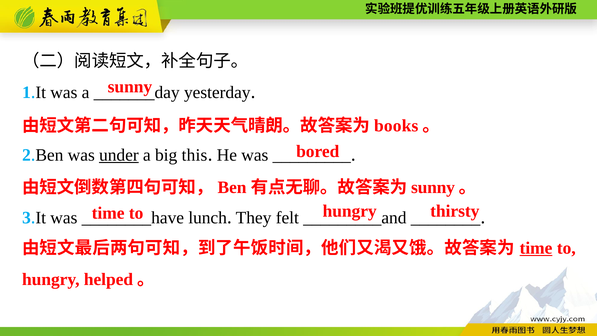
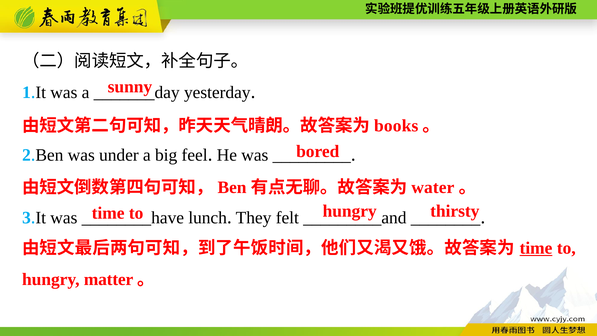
under underline: present -> none
this: this -> feel
sunny at (433, 187): sunny -> water
helped: helped -> matter
